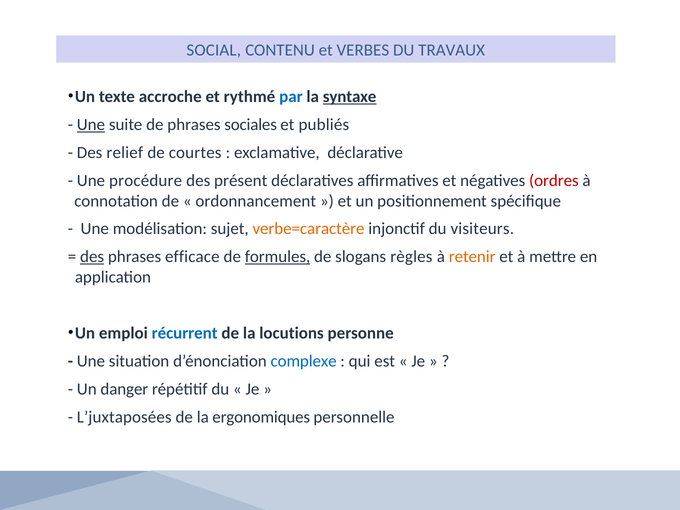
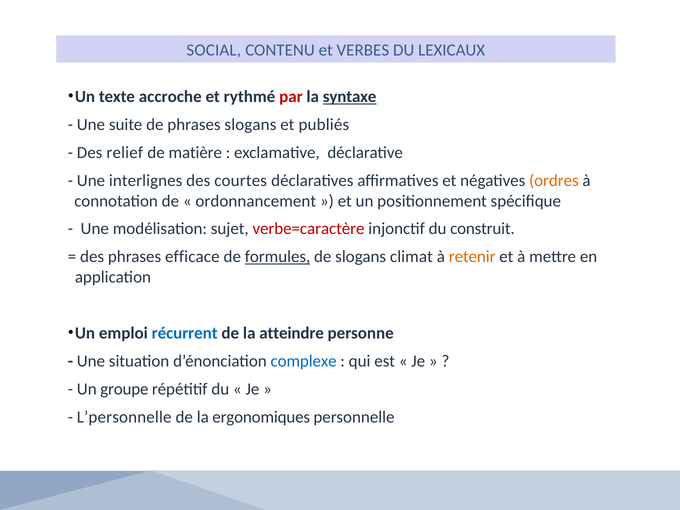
TRAVAUX: TRAVAUX -> LEXICAUX
par colour: blue -> red
Une at (91, 125) underline: present -> none
phrases sociales: sociales -> slogans
courtes: courtes -> matière
procédure: procédure -> interlignes
présent: présent -> courtes
ordres colour: red -> orange
verbe=caractère colour: orange -> red
visiteurs: visiteurs -> construit
des at (92, 257) underline: present -> none
règles: règles -> climat
locutions: locutions -> atteindre
danger: danger -> groupe
L’juxtaposées: L’juxtaposées -> L’personnelle
